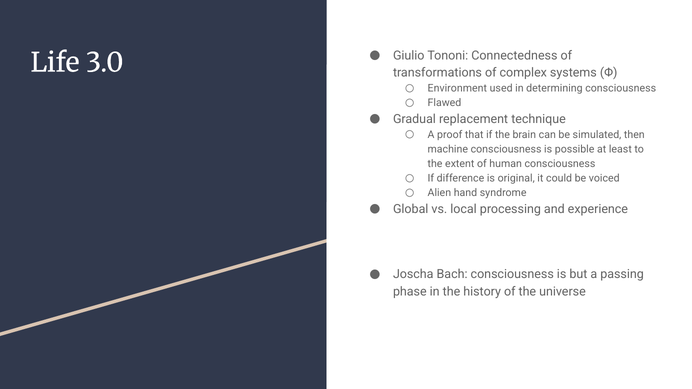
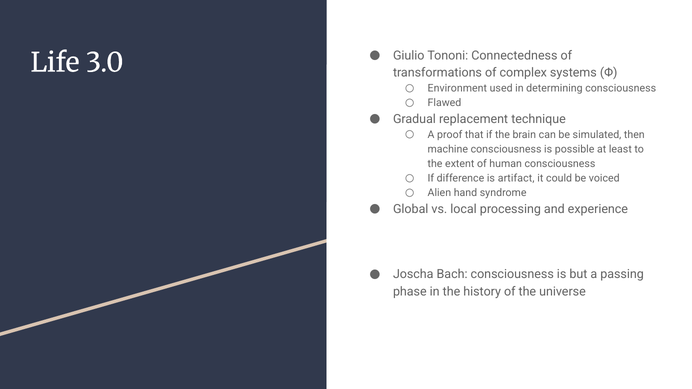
original: original -> artifact
